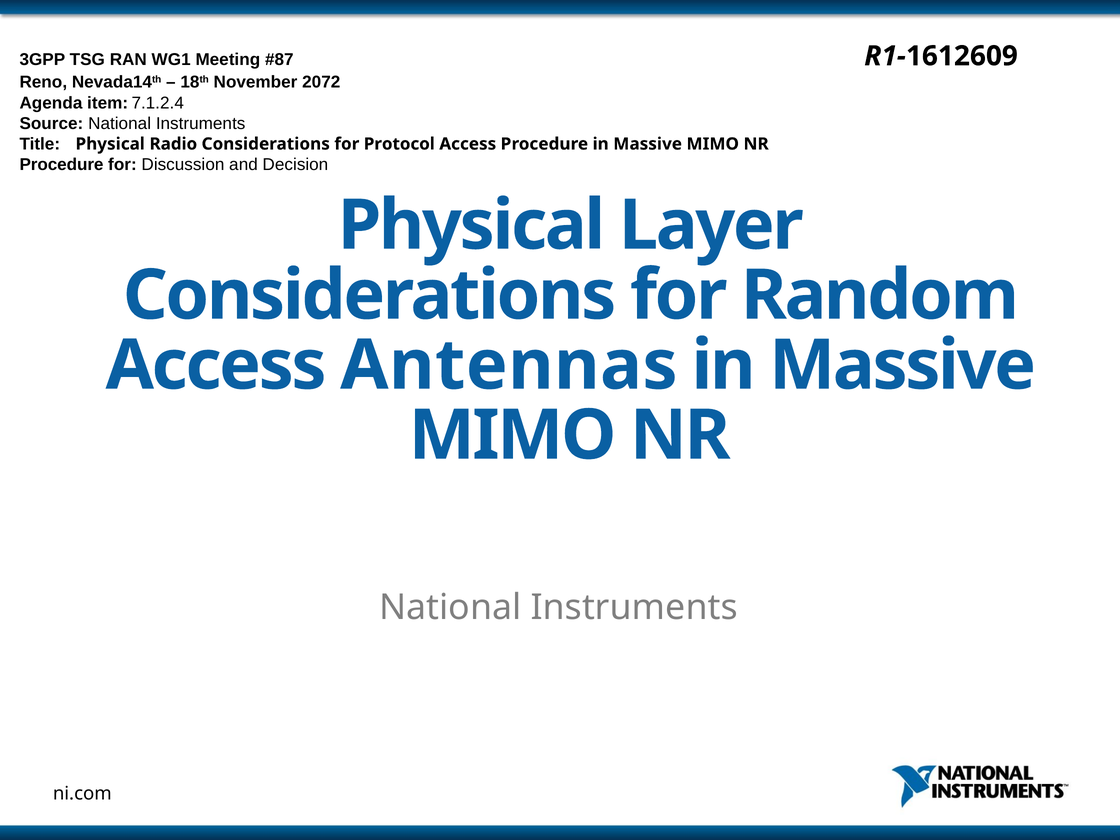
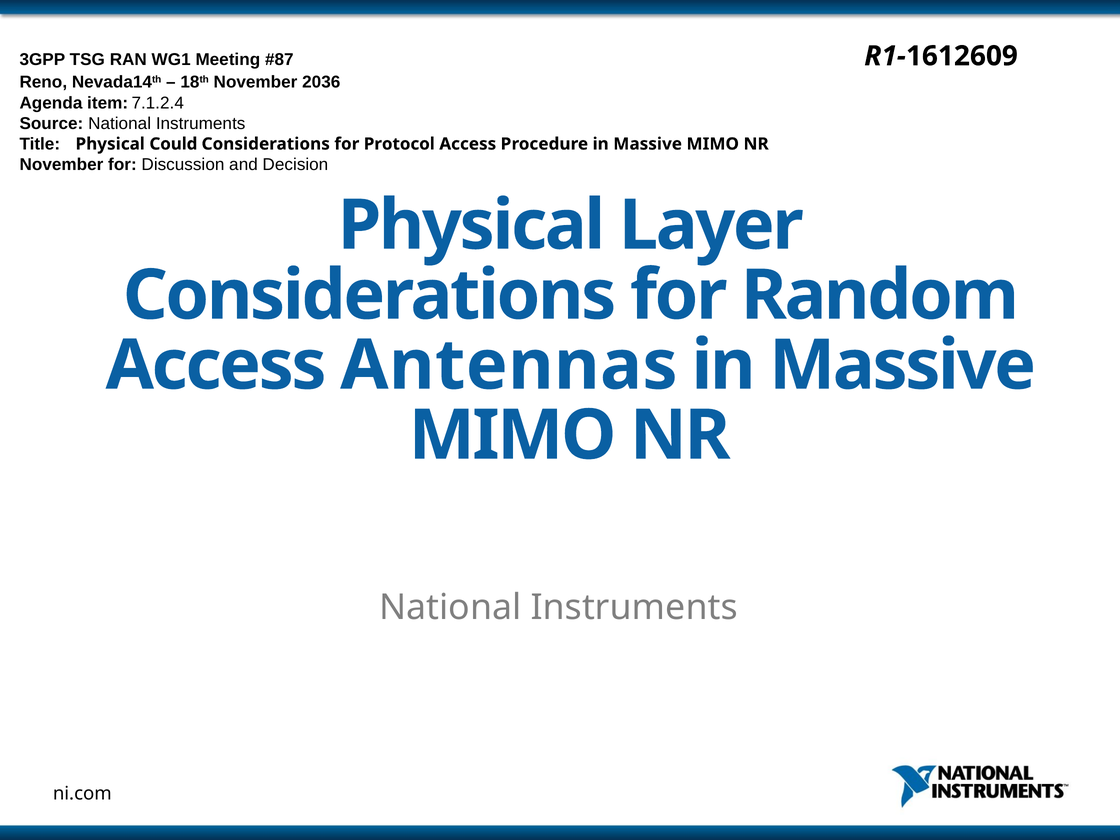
2072: 2072 -> 2036
Radio: Radio -> Could
Procedure at (62, 165): Procedure -> November
